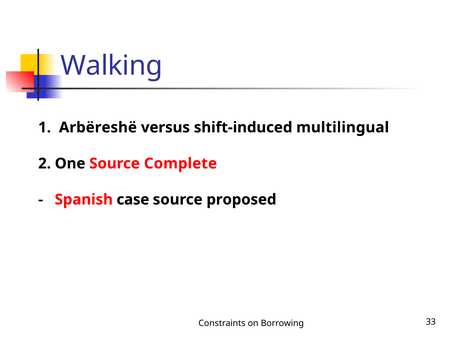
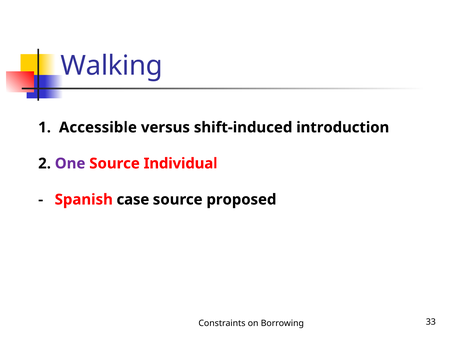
Arbëreshë: Arbëreshë -> Accessible
multilingual: multilingual -> introduction
One colour: black -> purple
Complete: Complete -> Individual
